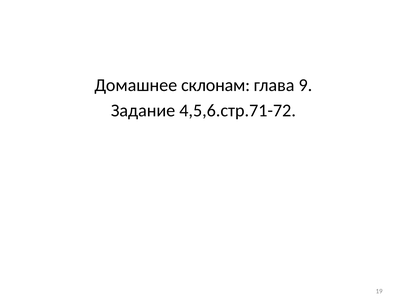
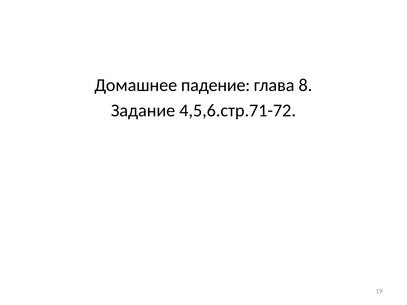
склонам: склонам -> падение
9: 9 -> 8
